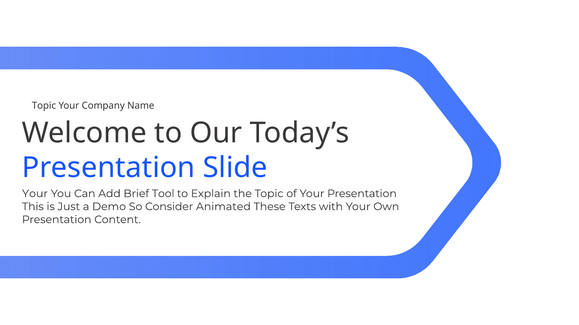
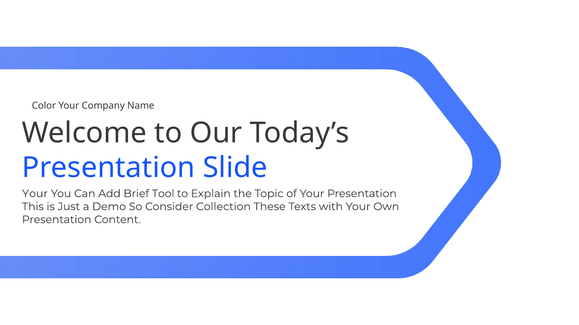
Topic at (44, 106): Topic -> Color
Animated: Animated -> Collection
